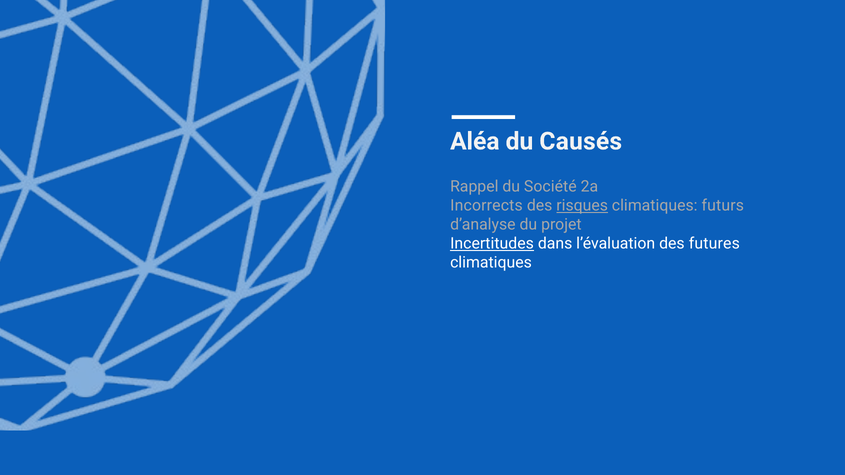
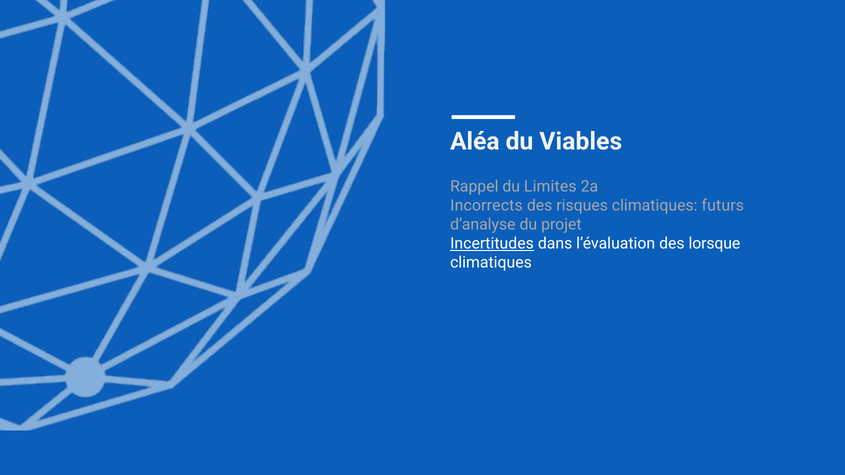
Causés: Causés -> Viables
Société: Société -> Limites
risques underline: present -> none
futures: futures -> lorsque
